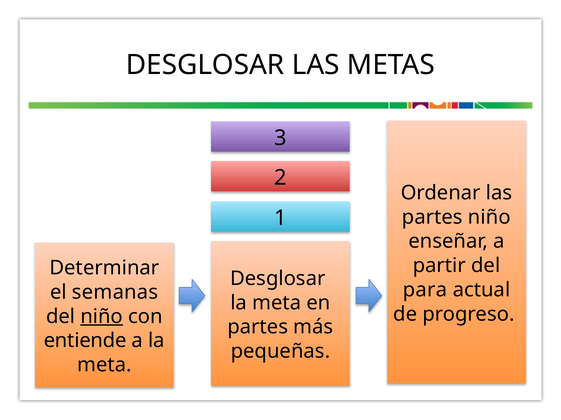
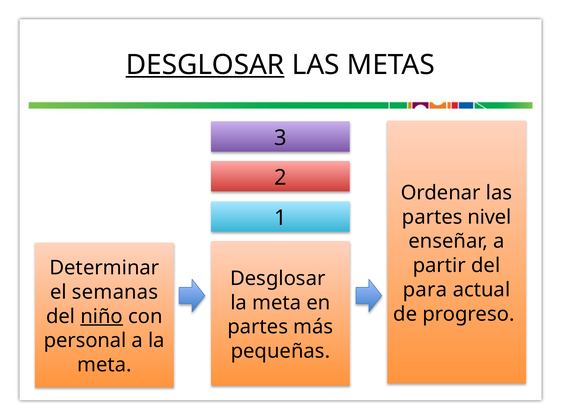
DESGLOSAR at (205, 65) underline: none -> present
partes niño: niño -> nivel
entiende: entiende -> personal
